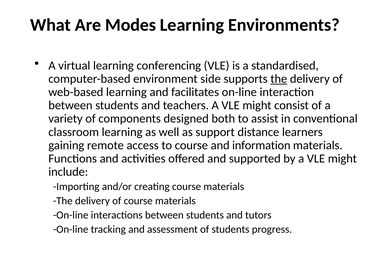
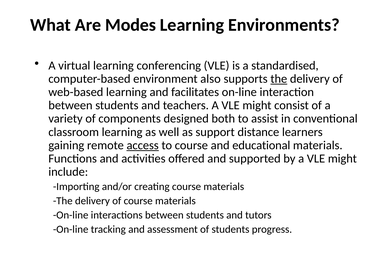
side: side -> also
access underline: none -> present
information: information -> educational
